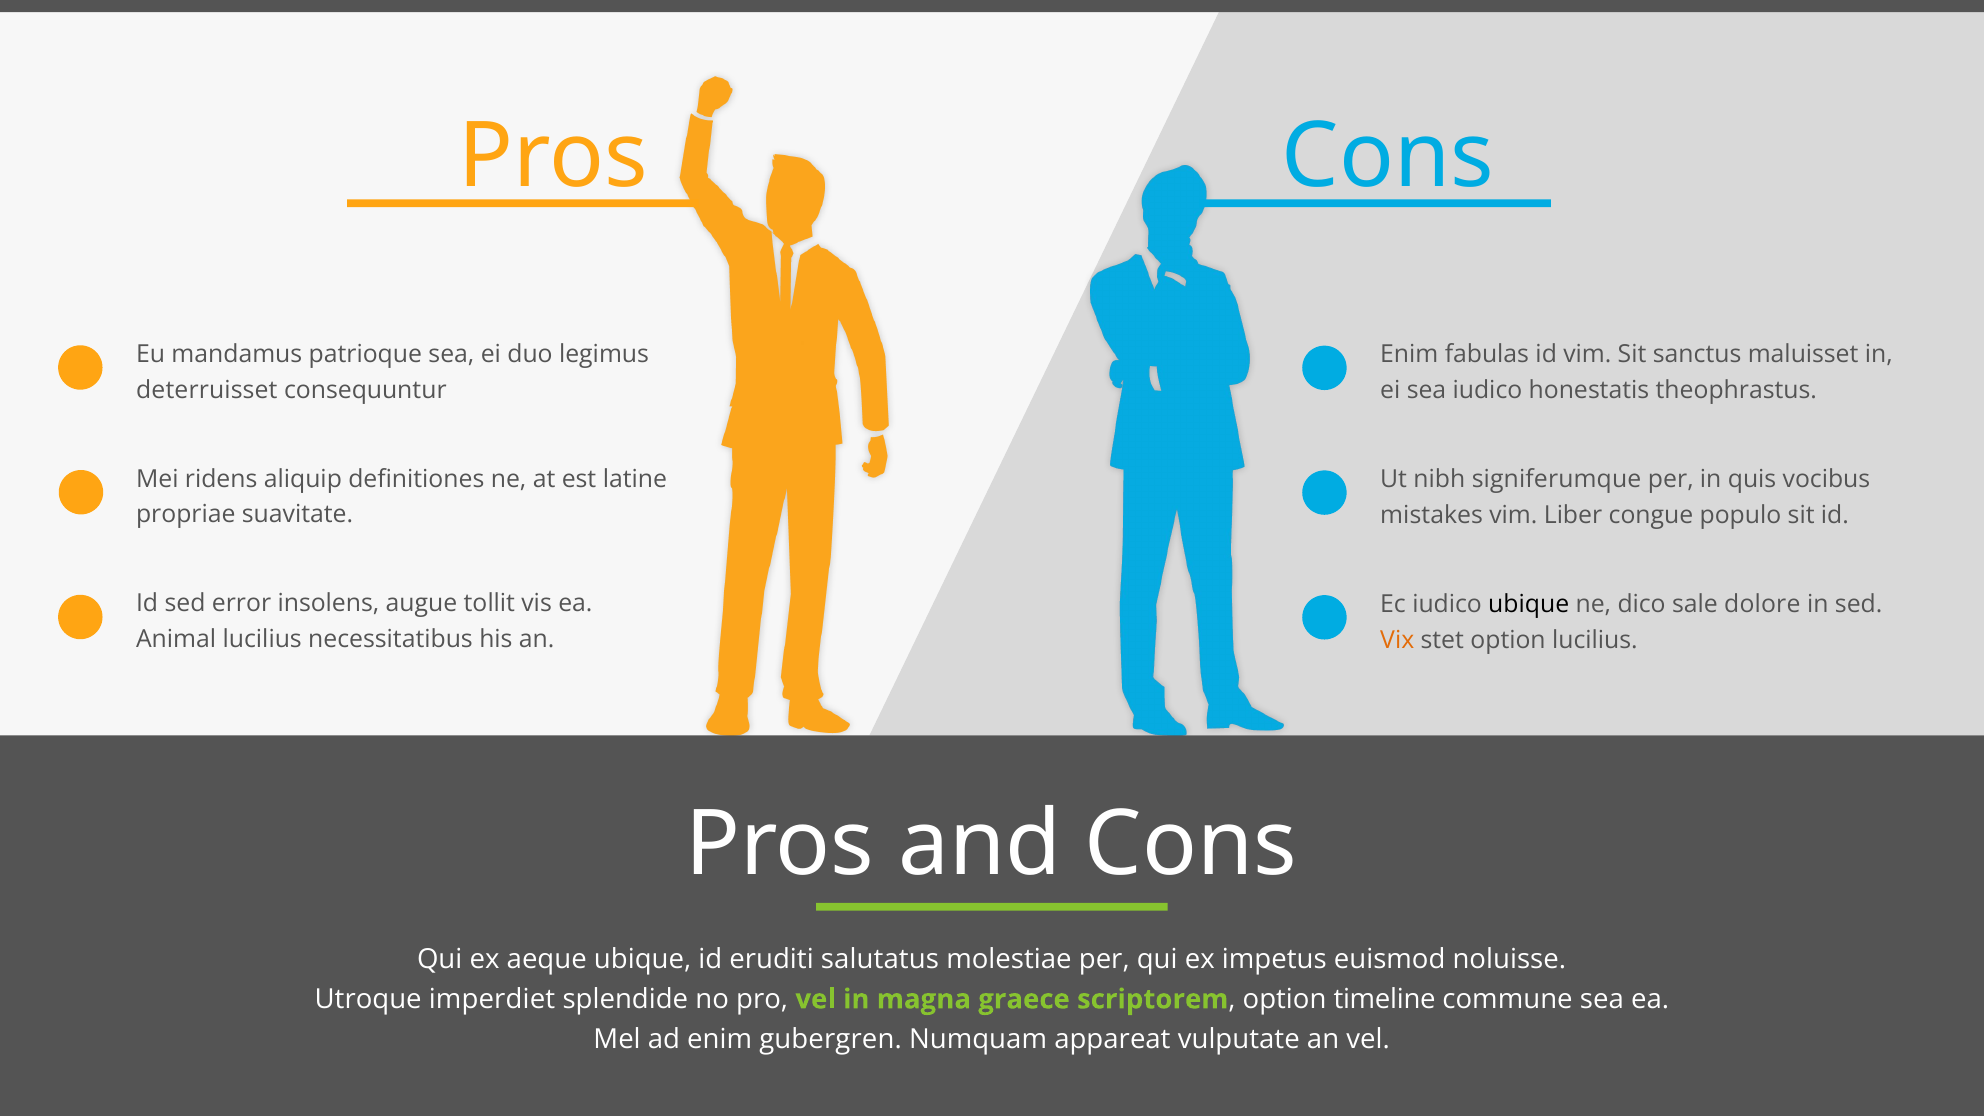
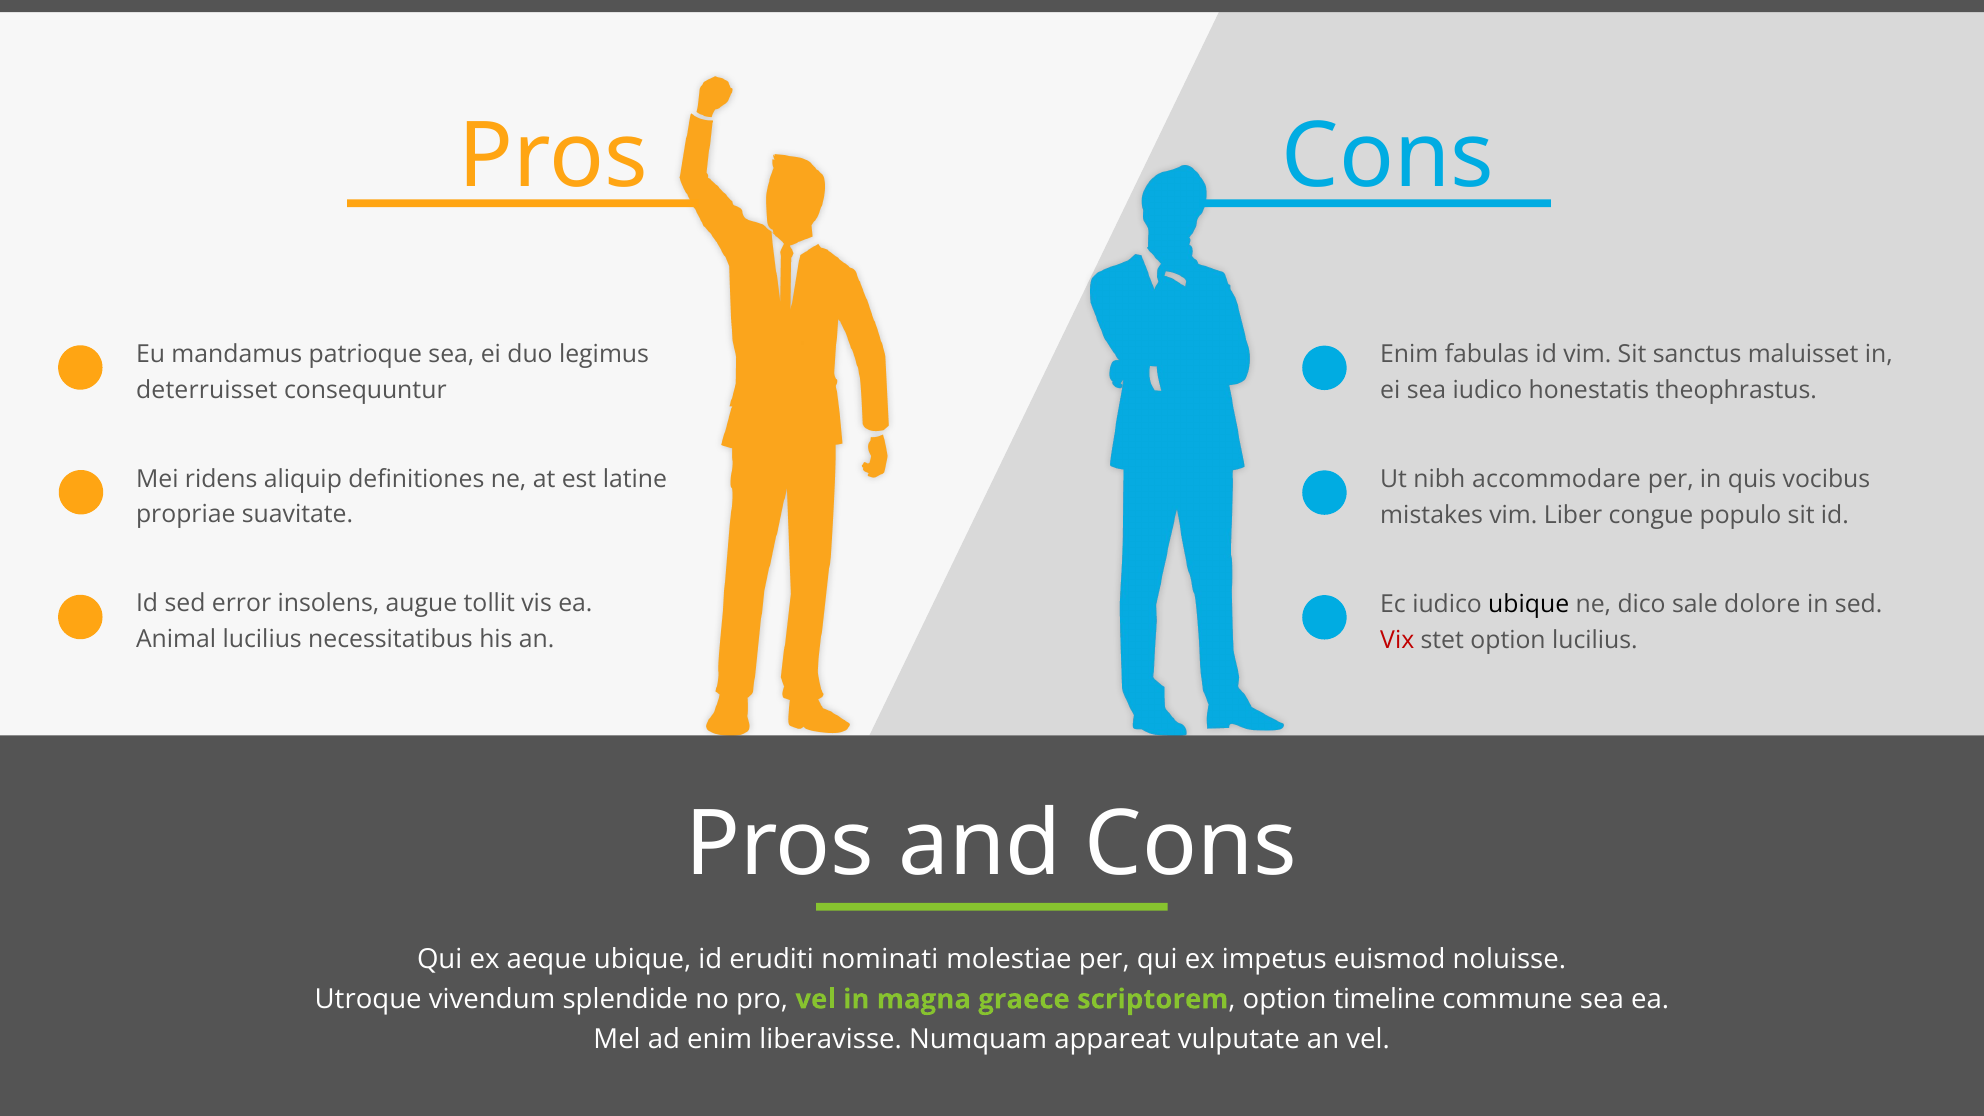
signiferumque: signiferumque -> accommodare
Vix colour: orange -> red
salutatus: salutatus -> nominati
imperdiet: imperdiet -> vivendum
gubergren: gubergren -> liberavisse
